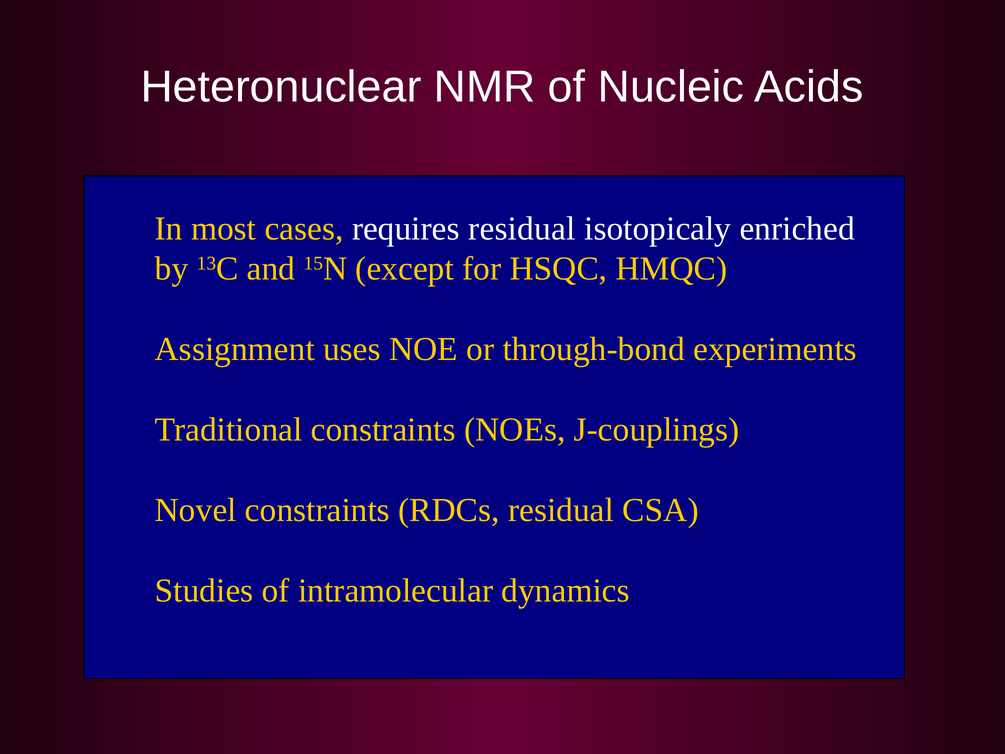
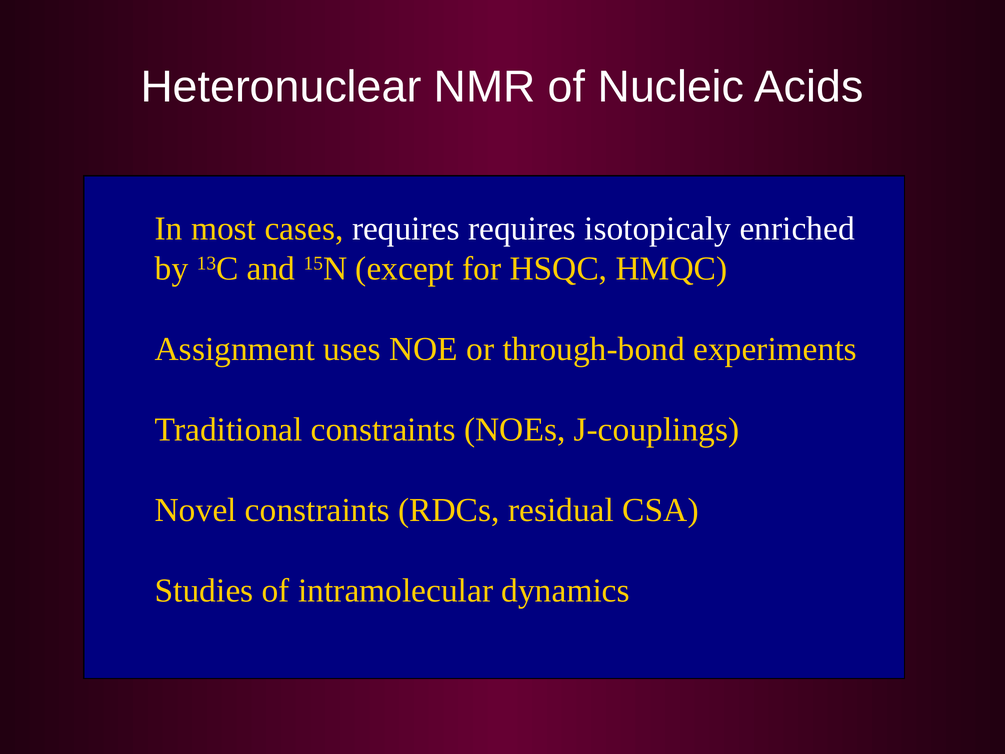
requires residual: residual -> requires
